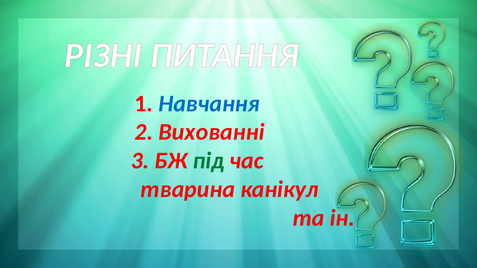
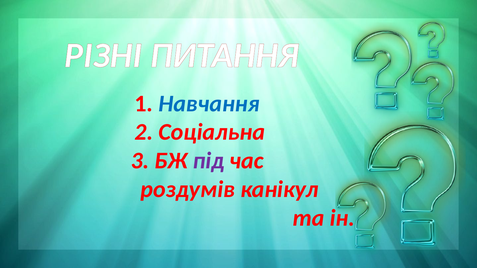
Вихованні: Вихованні -> Соціальна
під colour: green -> purple
тварина: тварина -> роздумів
